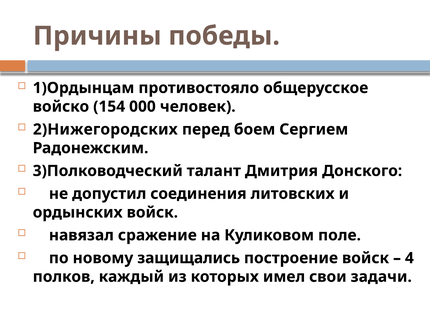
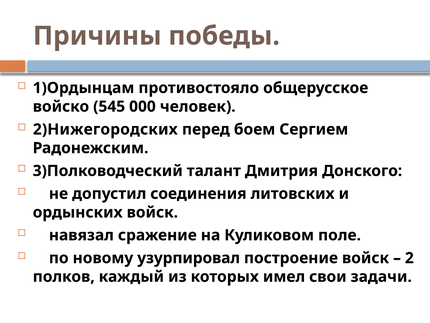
154: 154 -> 545
защищались: защищались -> узурпировал
4: 4 -> 2
